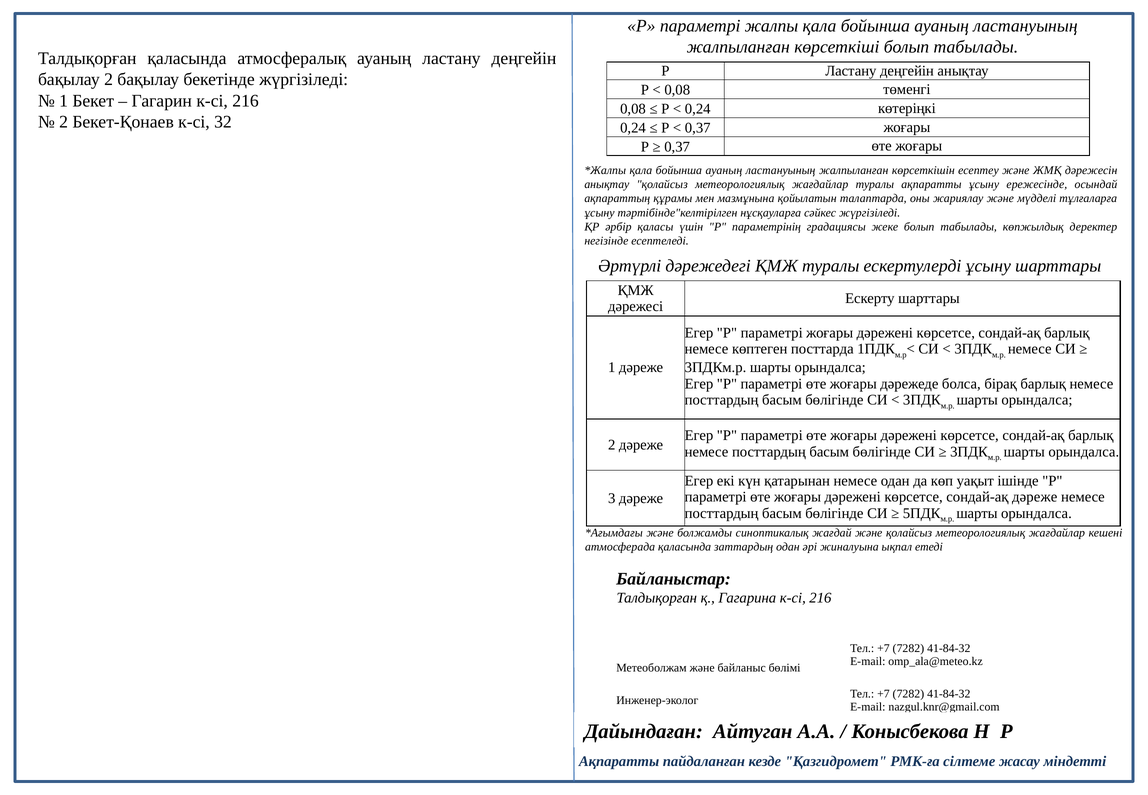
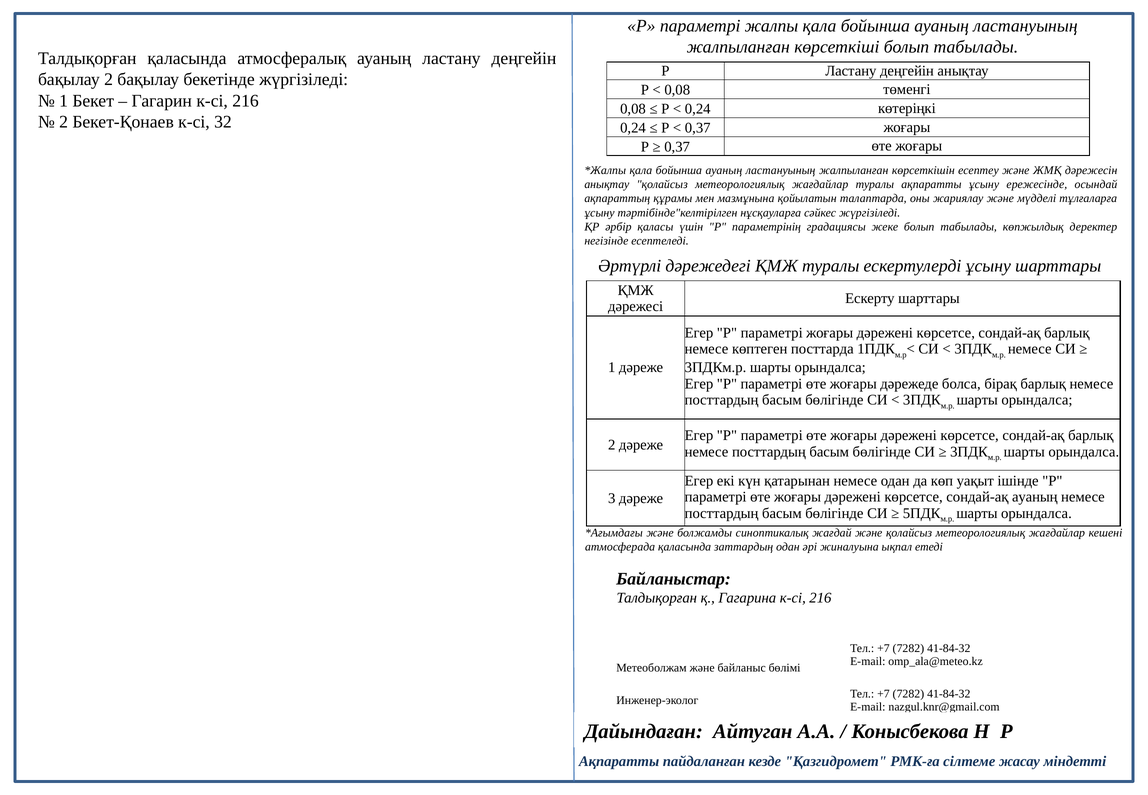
сондай-ақ дәреже: дәреже -> ауаның
